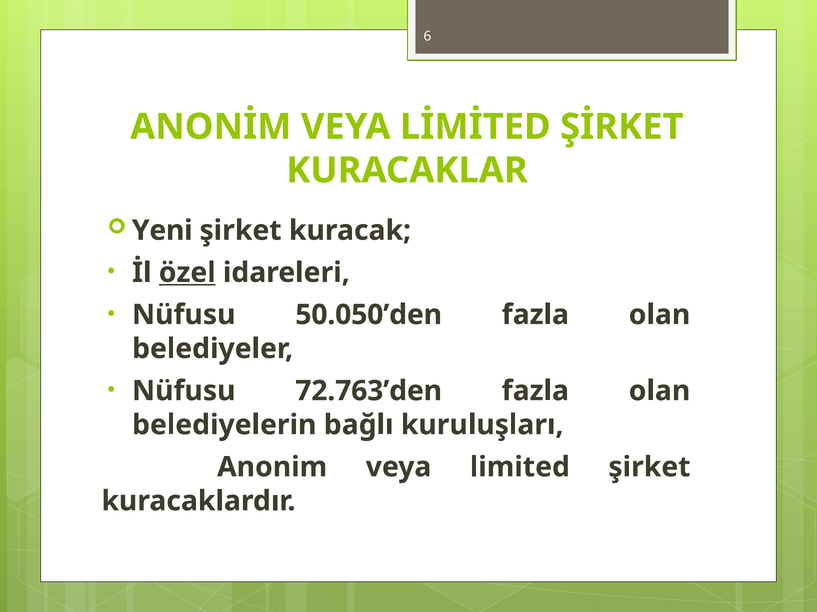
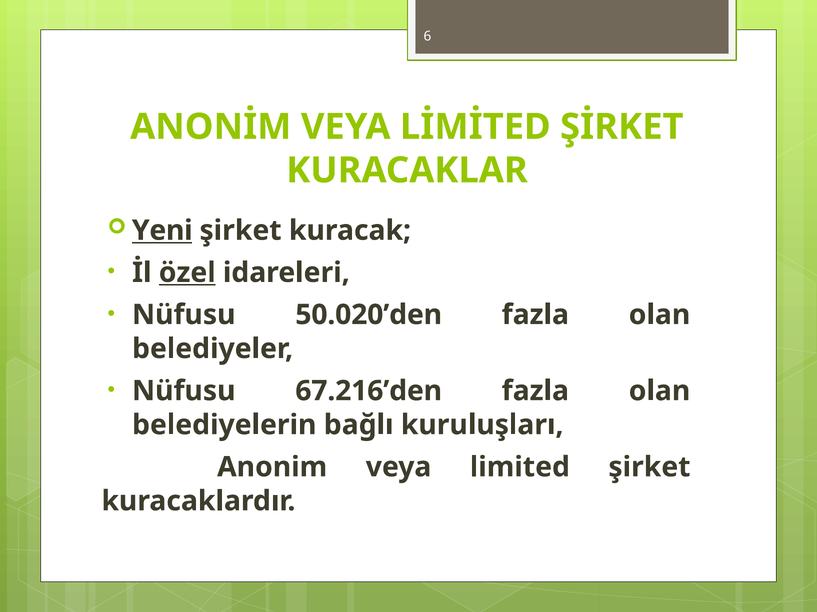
Yeni underline: none -> present
50.050’den: 50.050’den -> 50.020’den
72.763’den: 72.763’den -> 67.216’den
